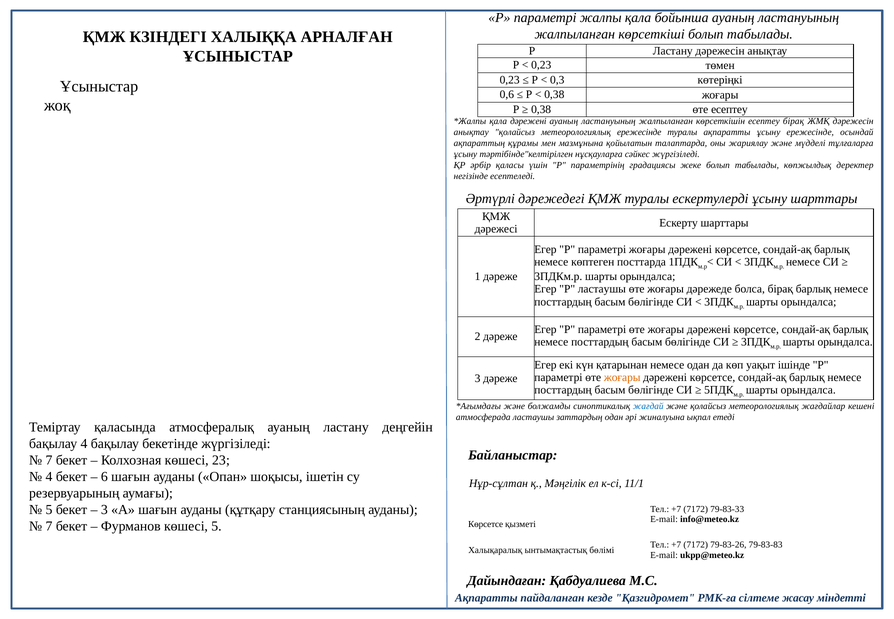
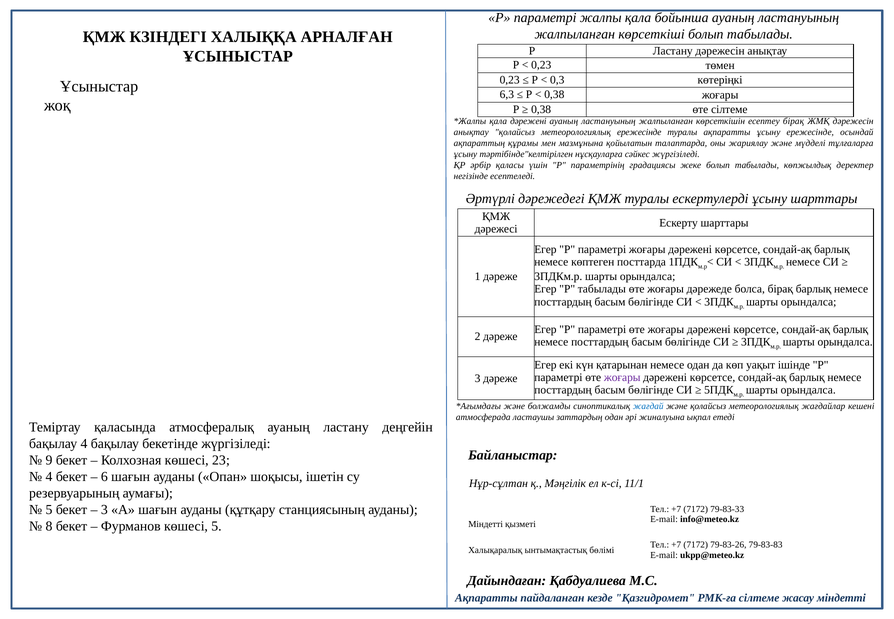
0,6: 0,6 -> 6,3
өте есептеу: есептеу -> сілтеме
P ластаушы: ластаушы -> табылады
жоғары at (622, 377) colour: orange -> purple
7 at (49, 460): 7 -> 9
7 at (49, 526): 7 -> 8
Көрсетсе at (486, 524): Көрсетсе -> Міндетті
